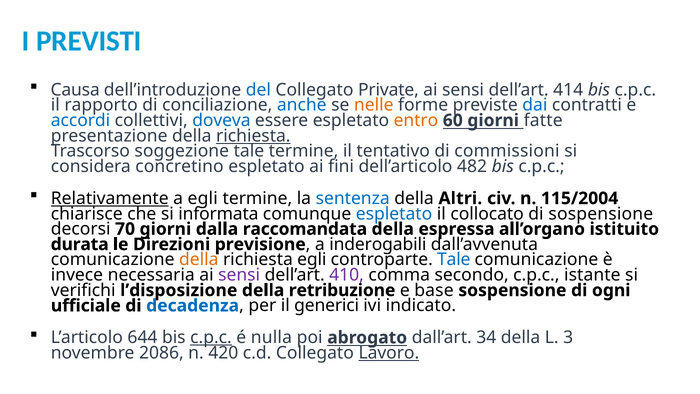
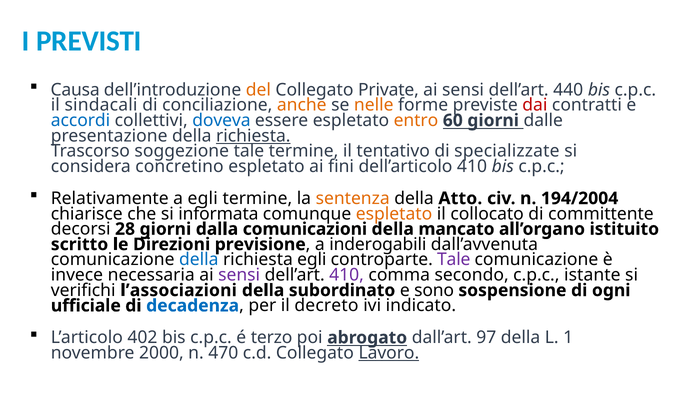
del colour: blue -> orange
414: 414 -> 440
rapporto: rapporto -> sindacali
anche colour: blue -> orange
dai colour: blue -> red
fatte: fatte -> dalle
commissioni: commissioni -> specializzate
dell’articolo 482: 482 -> 410
Relativamente underline: present -> none
sentenza colour: blue -> orange
Altri: Altri -> Atto
115/2004: 115/2004 -> 194/2004
espletato at (394, 214) colour: blue -> orange
di sospensione: sospensione -> committente
70: 70 -> 28
raccomandata: raccomandata -> comunicazioni
espressa: espressa -> mancato
durata: durata -> scritto
della at (199, 260) colour: orange -> blue
Tale at (454, 260) colour: blue -> purple
l’disposizione: l’disposizione -> l’associazioni
retribuzione: retribuzione -> subordinato
base: base -> sono
generici: generici -> decreto
644: 644 -> 402
c.p.c at (211, 337) underline: present -> none
nulla: nulla -> terzo
34: 34 -> 97
3: 3 -> 1
2086: 2086 -> 2000
420: 420 -> 470
